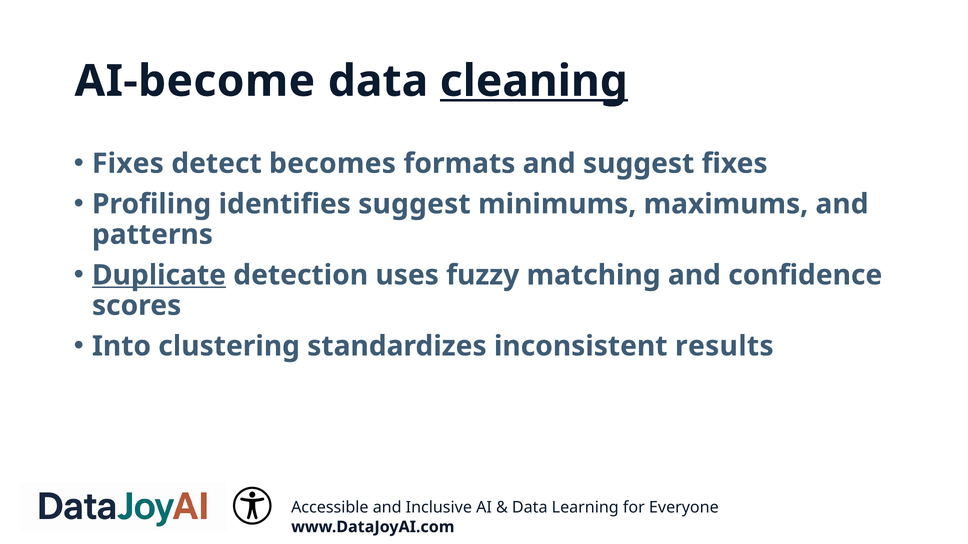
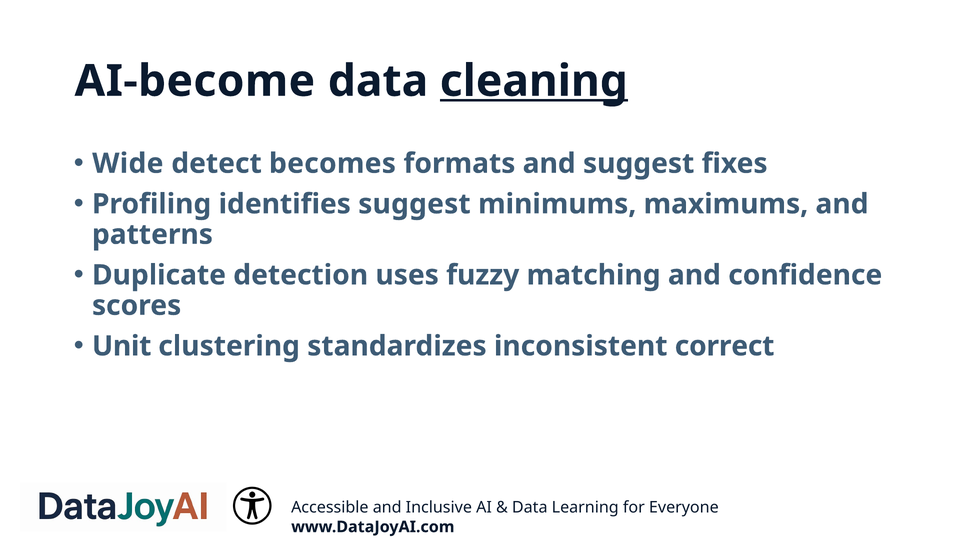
Fixes at (128, 164): Fixes -> Wide
Duplicate underline: present -> none
Into: Into -> Unit
results: results -> correct
